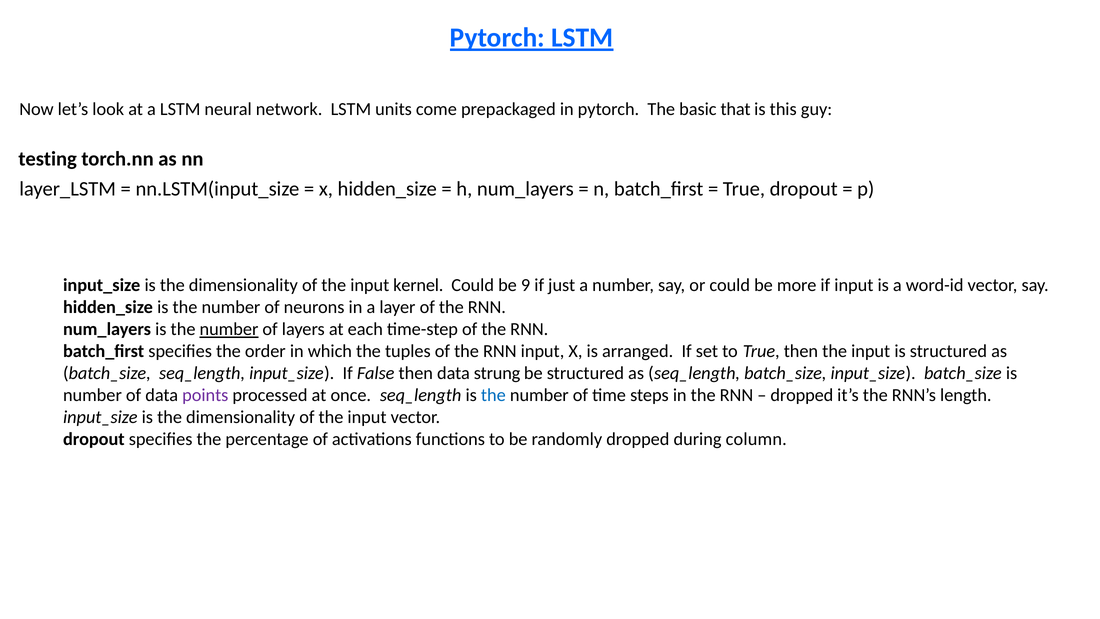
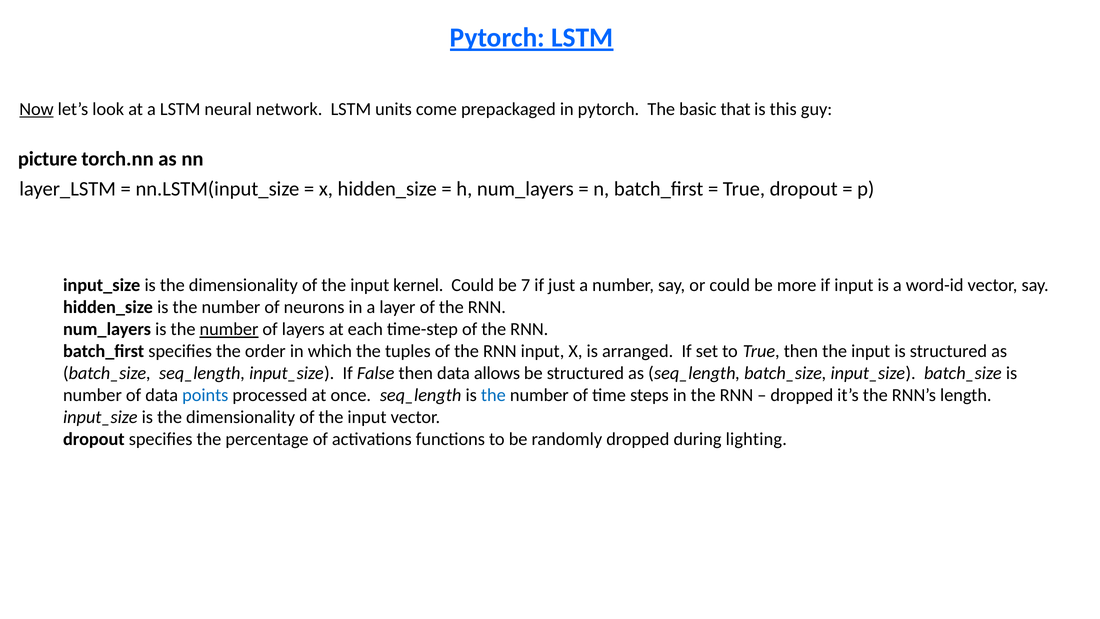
Now underline: none -> present
testing: testing -> picture
9: 9 -> 7
strung: strung -> allows
points colour: purple -> blue
column: column -> lighting
